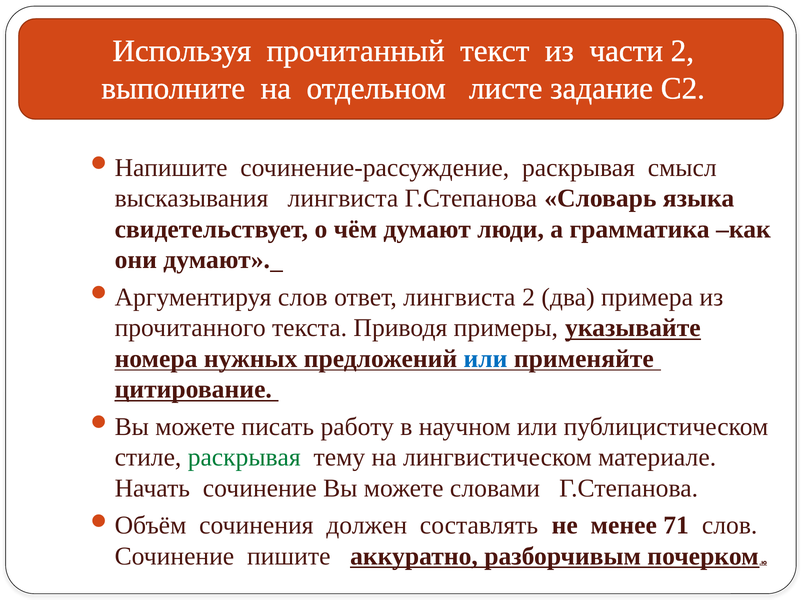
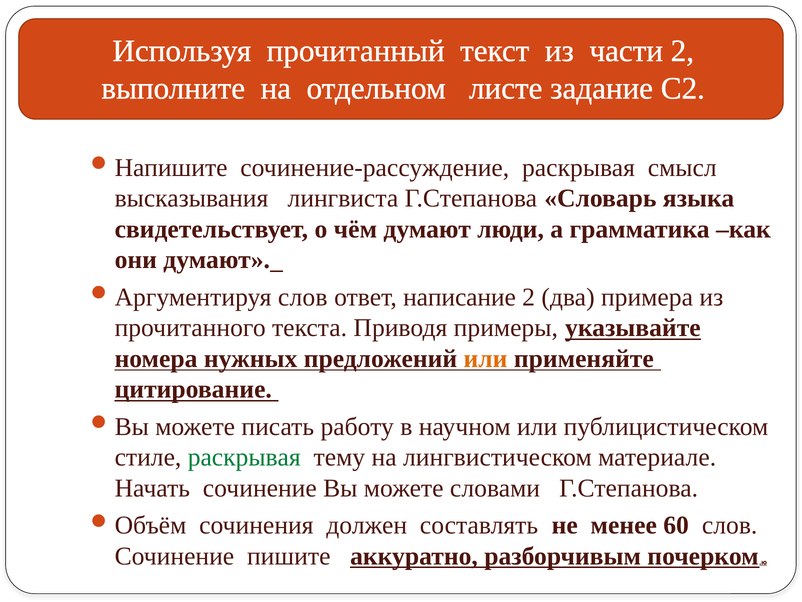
ответ лингвиста: лингвиста -> написание
или at (486, 358) colour: blue -> orange
71: 71 -> 60
